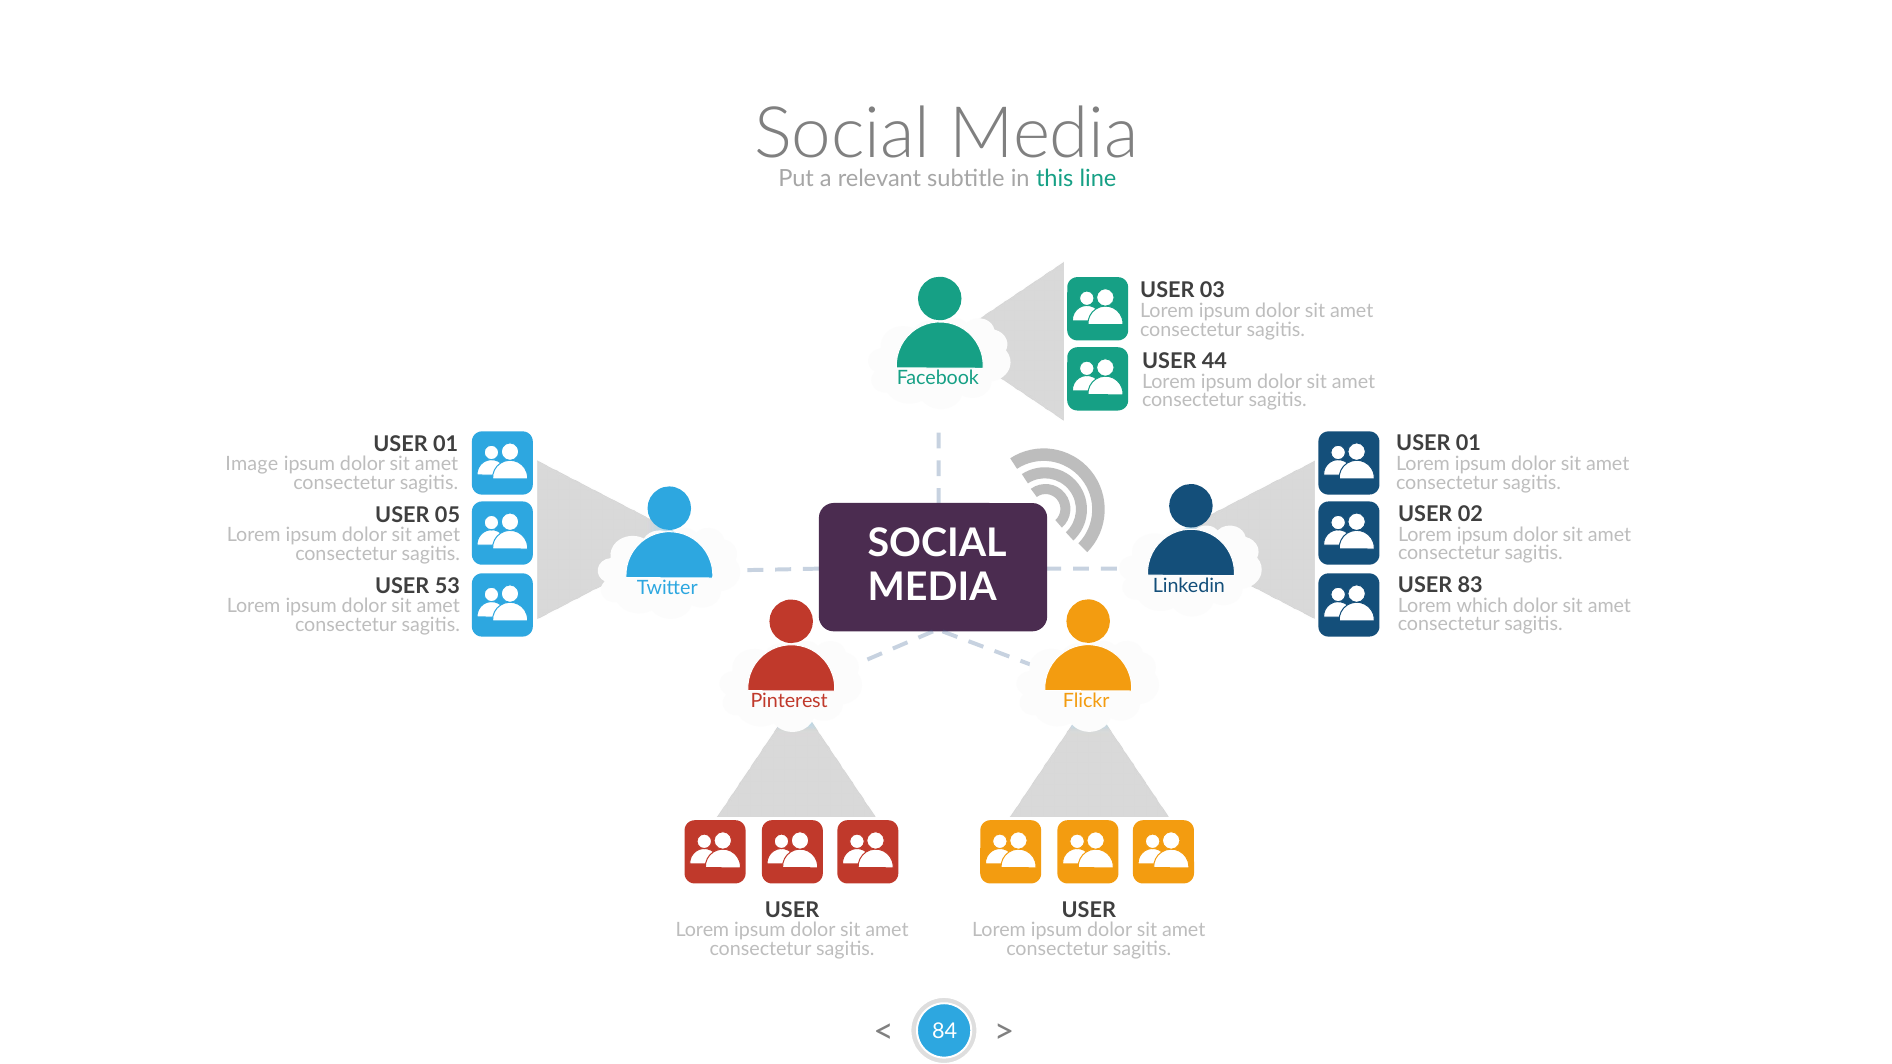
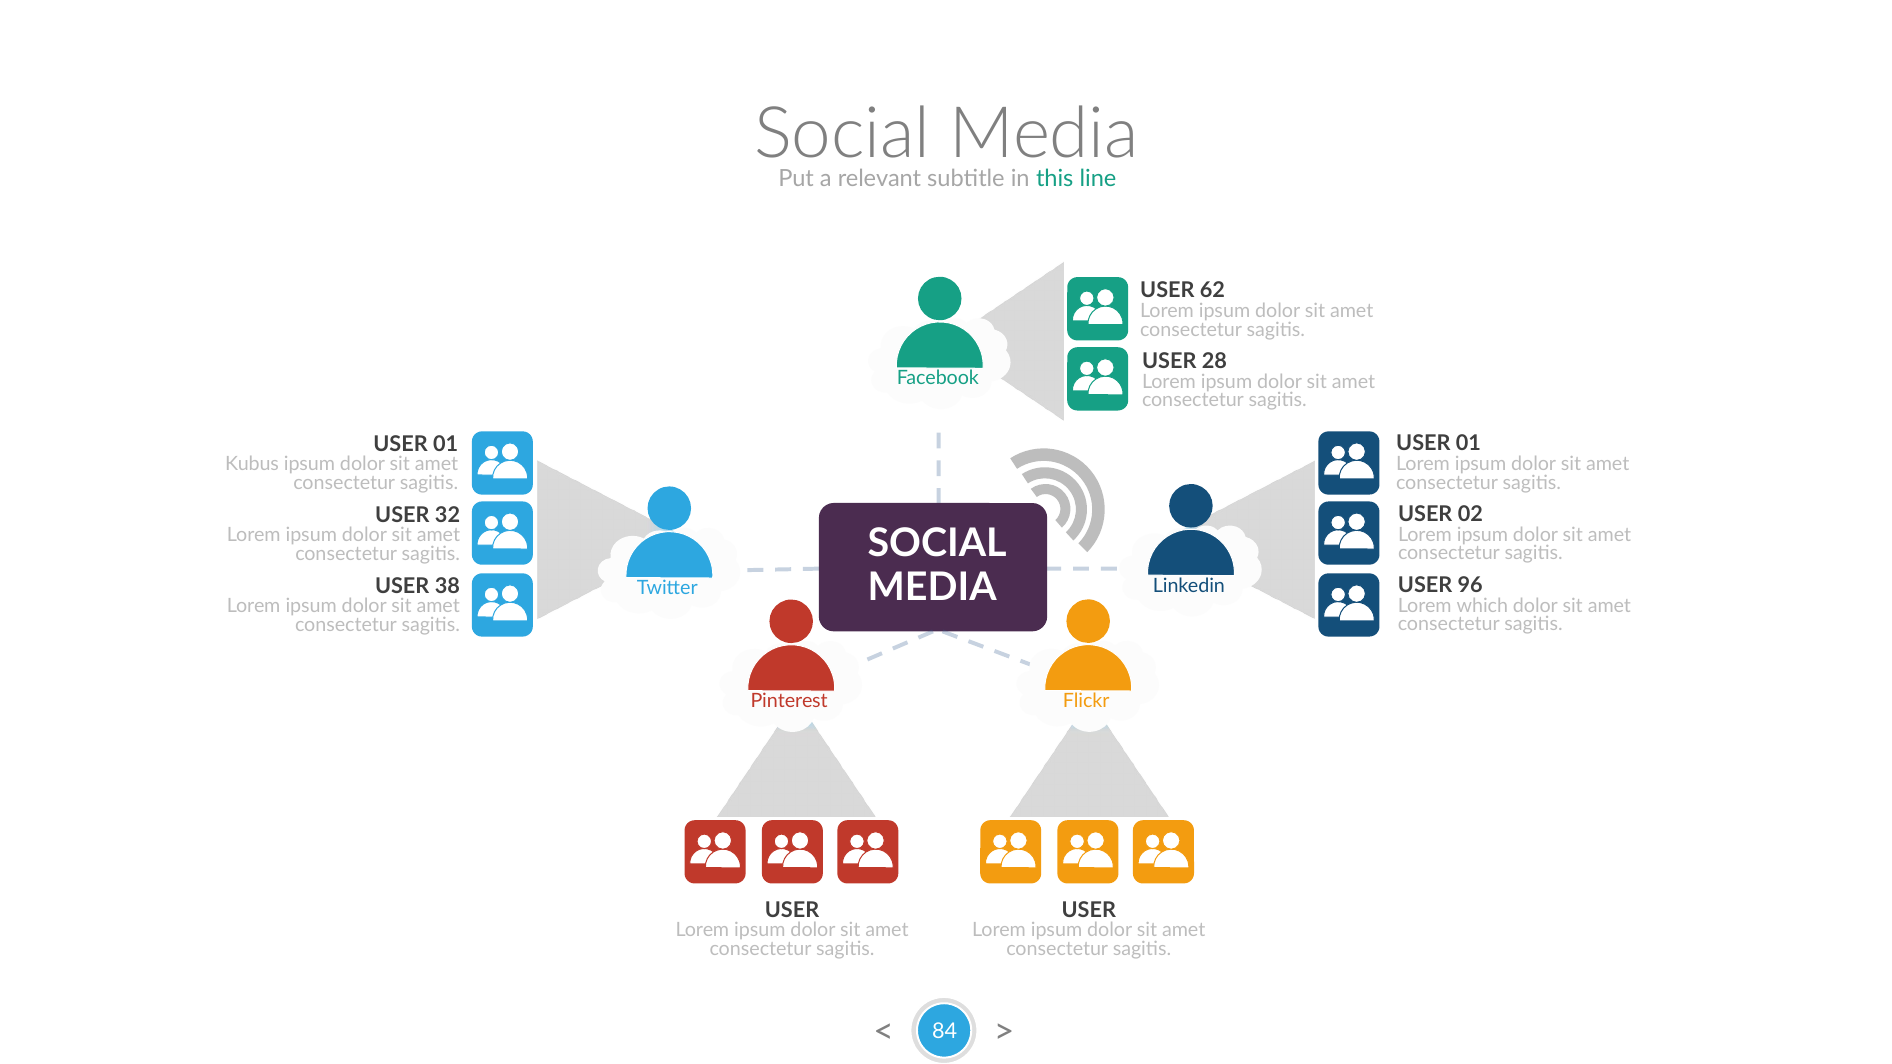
03: 03 -> 62
44: 44 -> 28
Image: Image -> Kubus
05: 05 -> 32
83: 83 -> 96
53: 53 -> 38
